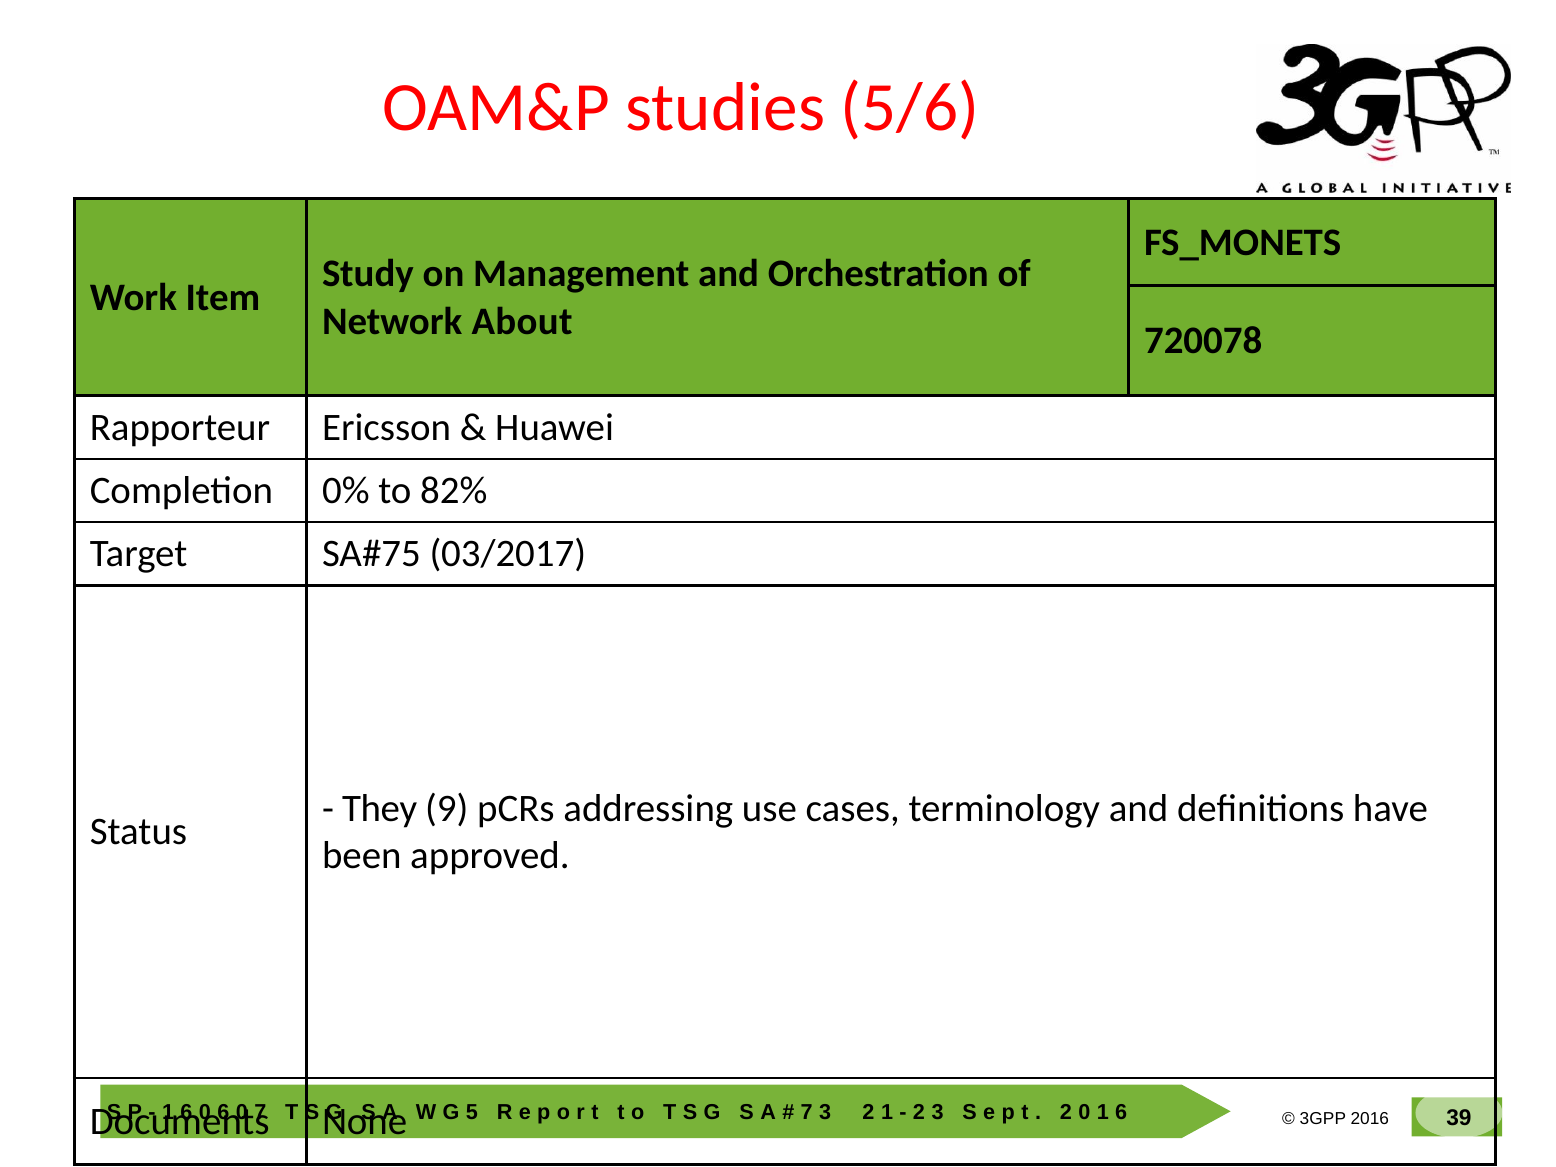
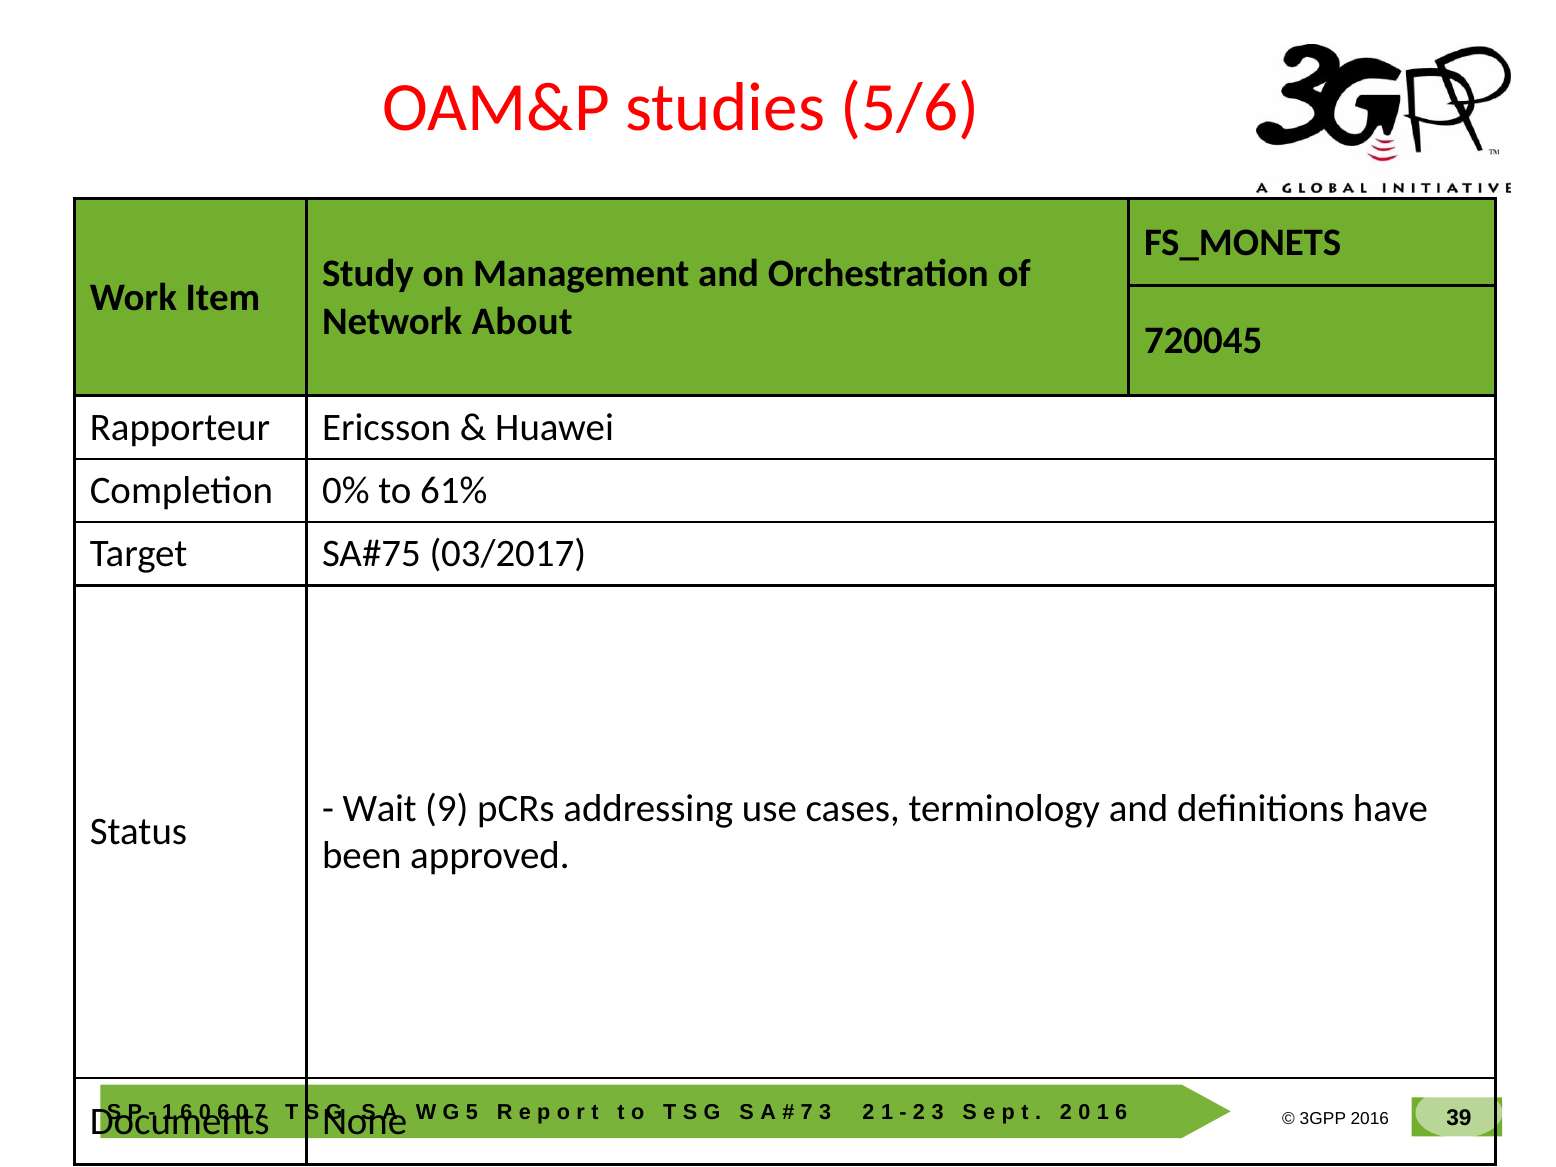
720078: 720078 -> 720045
82%: 82% -> 61%
They: They -> Wait
